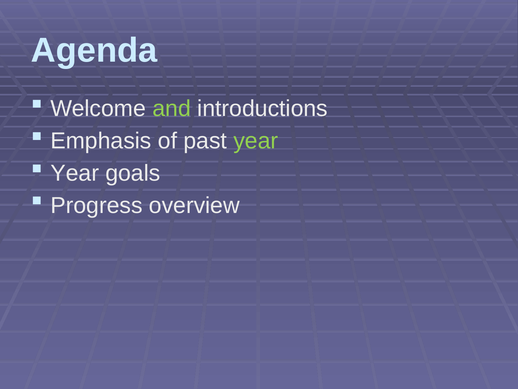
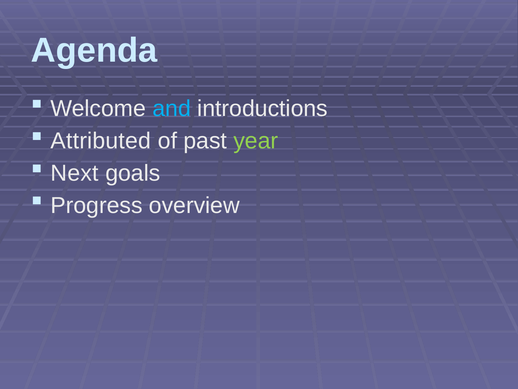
and colour: light green -> light blue
Emphasis: Emphasis -> Attributed
Year at (75, 173): Year -> Next
